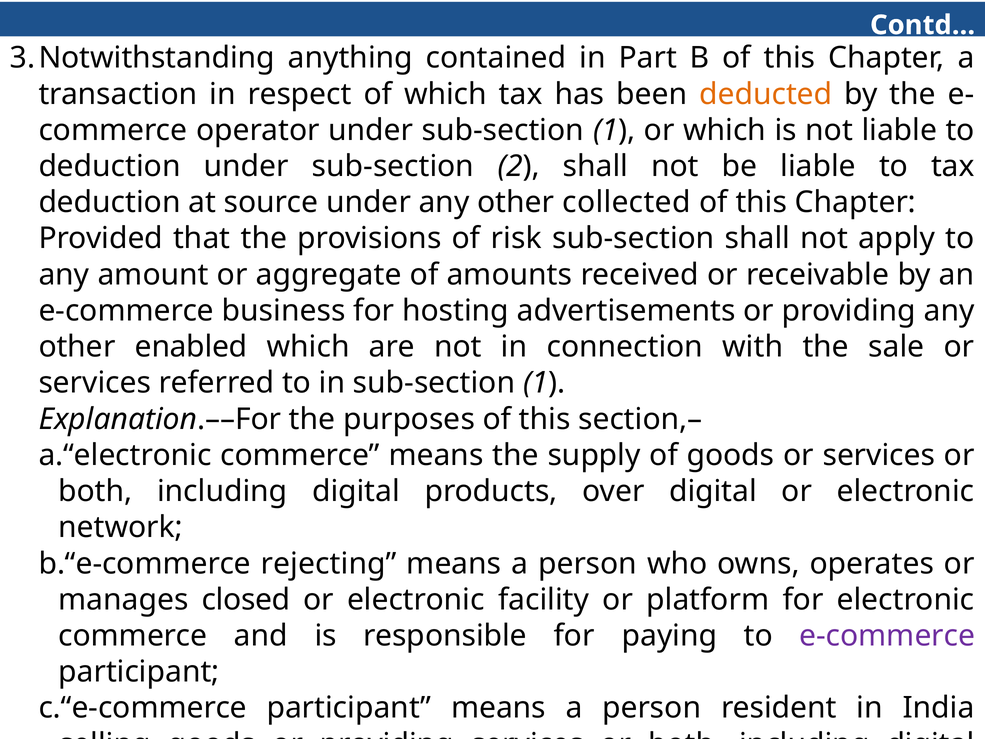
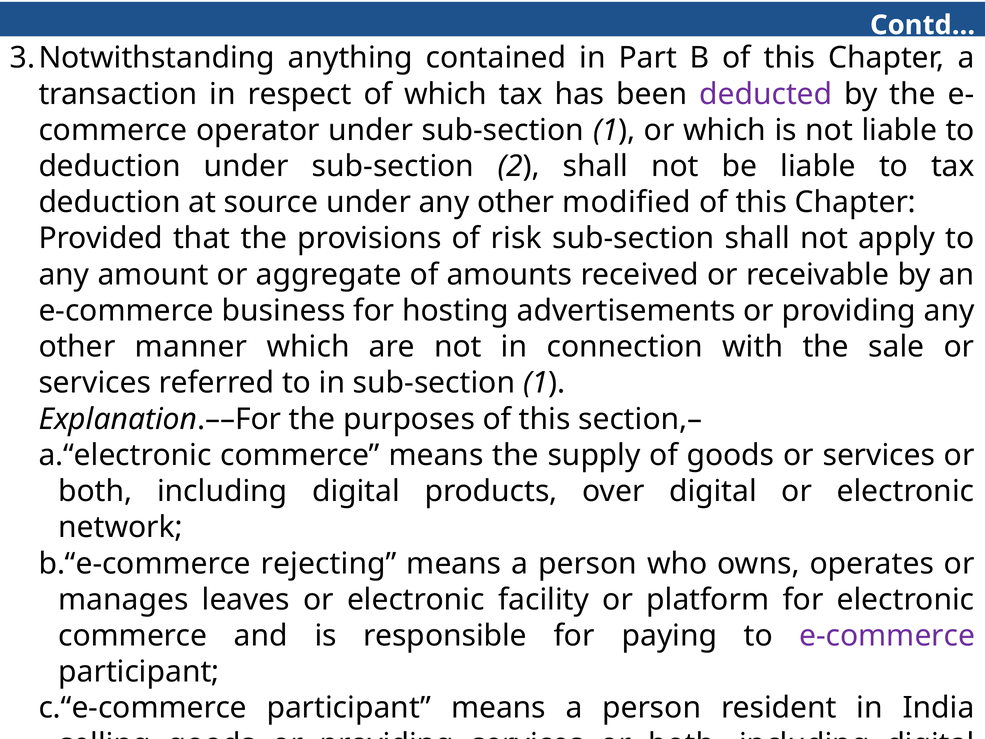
deducted colour: orange -> purple
collected: collected -> modified
enabled: enabled -> manner
closed: closed -> leaves
